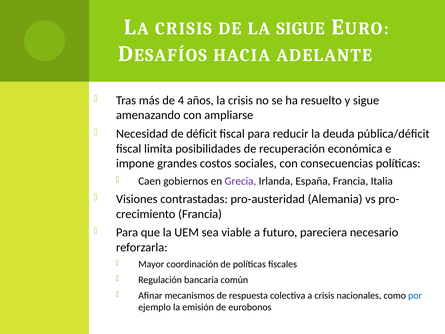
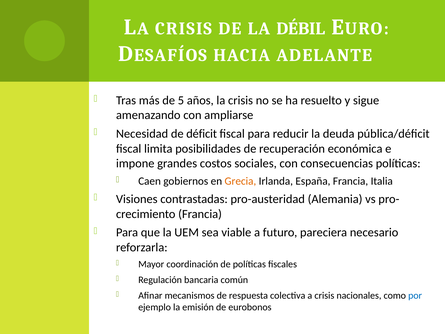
LA SIGUE: SIGUE -> DÉBIL
4: 4 -> 5
Grecia colour: purple -> orange
